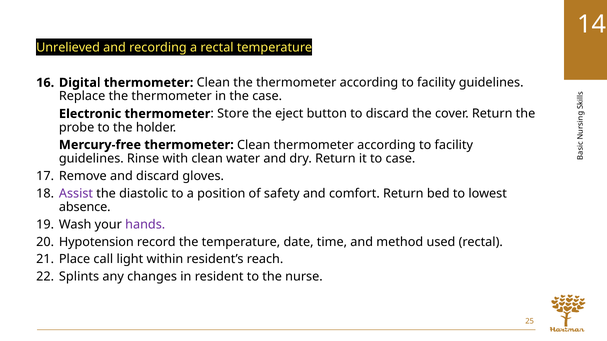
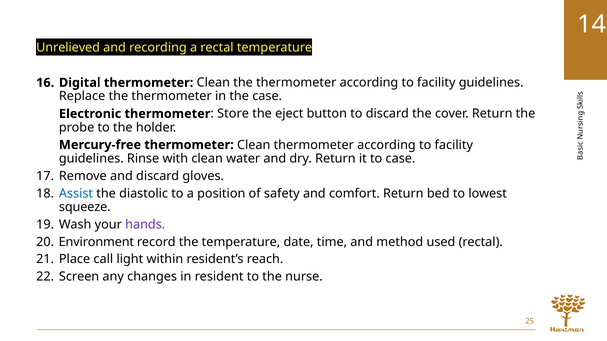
Assist colour: purple -> blue
absence: absence -> squeeze
Hypotension: Hypotension -> Environment
Splints: Splints -> Screen
